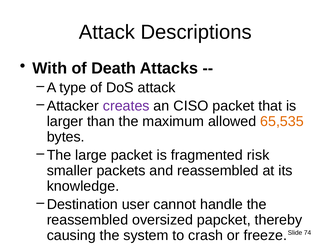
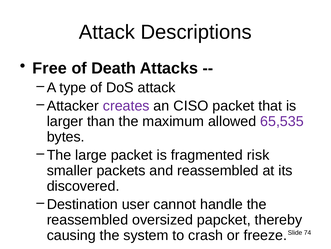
With: With -> Free
65,535 colour: orange -> purple
knowledge: knowledge -> discovered
